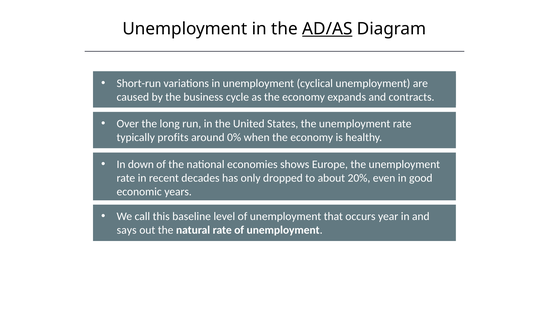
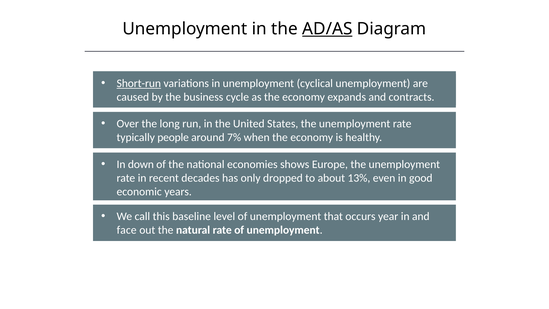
Short-run underline: none -> present
profits: profits -> people
0%: 0% -> 7%
20%: 20% -> 13%
says: says -> face
